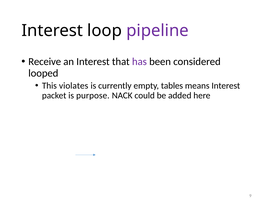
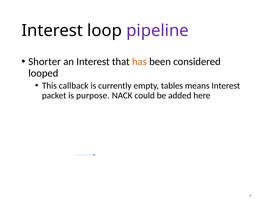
Receive: Receive -> Shorter
has colour: purple -> orange
violates: violates -> callback
